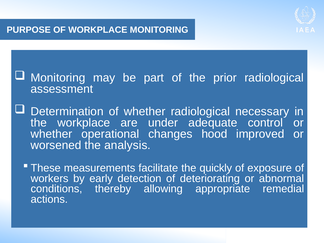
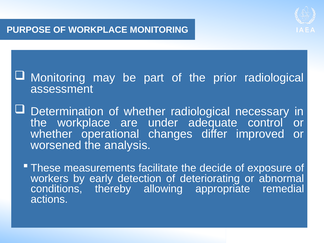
hood: hood -> differ
quickly: quickly -> decide
